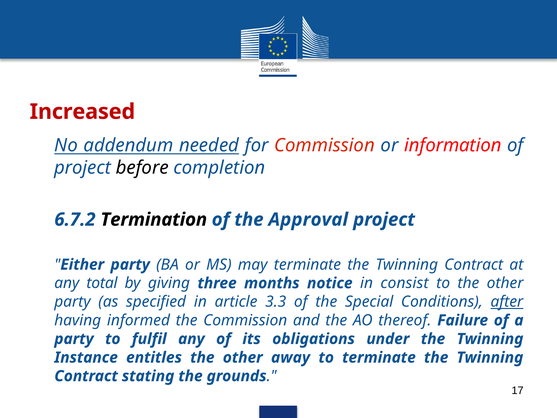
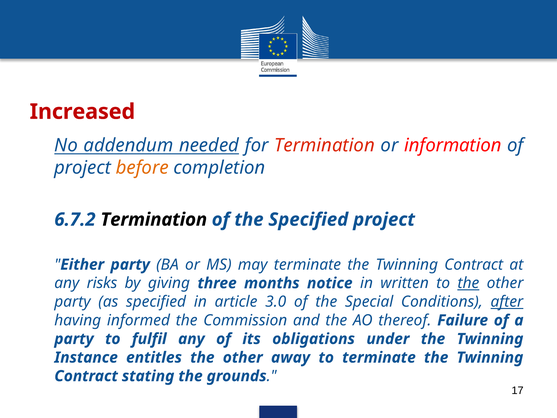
for Commission: Commission -> Termination
before colour: black -> orange
the Approval: Approval -> Specified
total: total -> risks
consist: consist -> written
the at (468, 283) underline: none -> present
3.3: 3.3 -> 3.0
